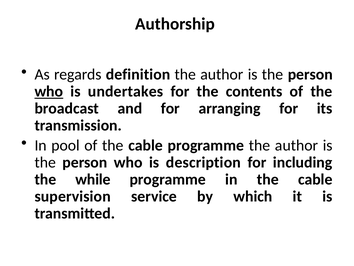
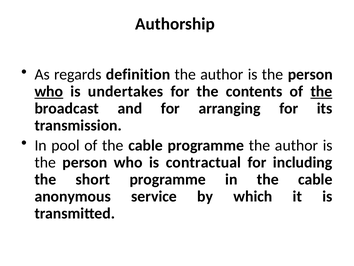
the at (321, 91) underline: none -> present
description: description -> contractual
while: while -> short
supervision: supervision -> anonymous
